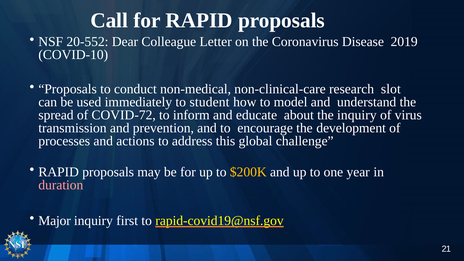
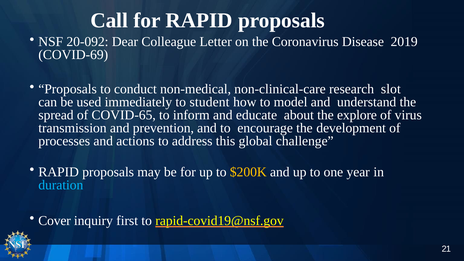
20-552: 20-552 -> 20-092
COVID-10: COVID-10 -> COVID-69
COVID-72: COVID-72 -> COVID-65
the inquiry: inquiry -> explore
duration colour: pink -> light blue
Major: Major -> Cover
